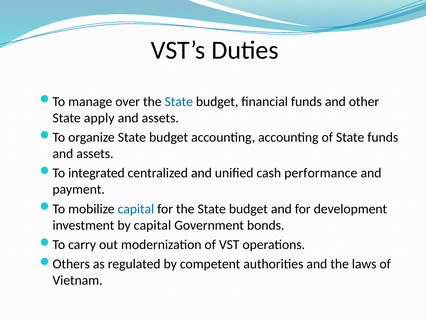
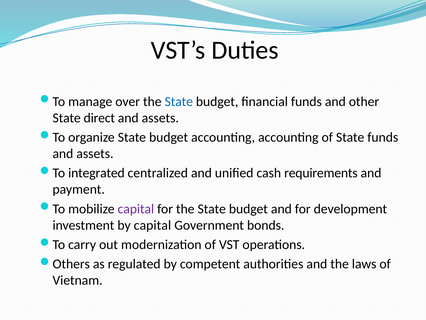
apply: apply -> direct
performance: performance -> requirements
capital at (136, 209) colour: blue -> purple
